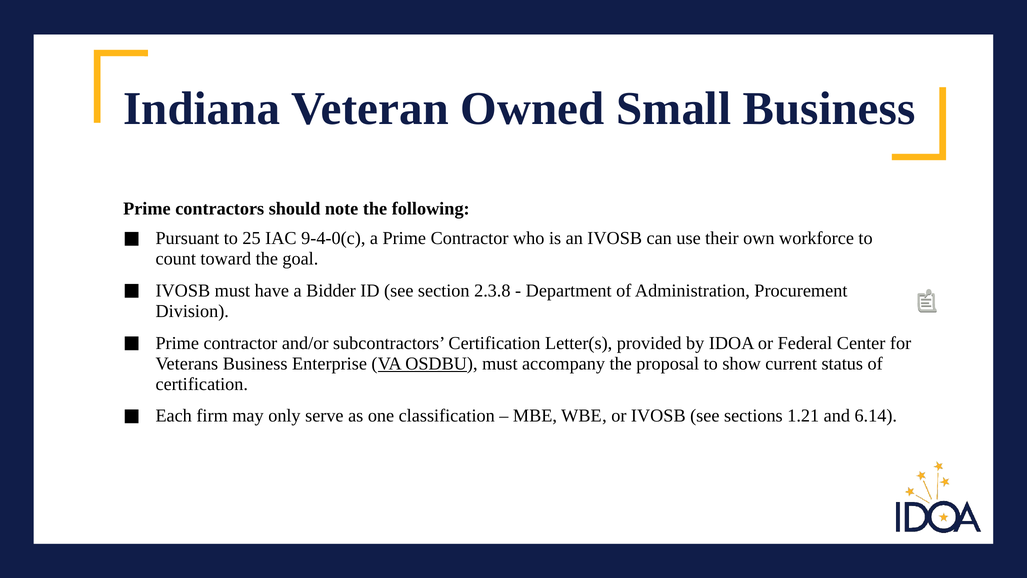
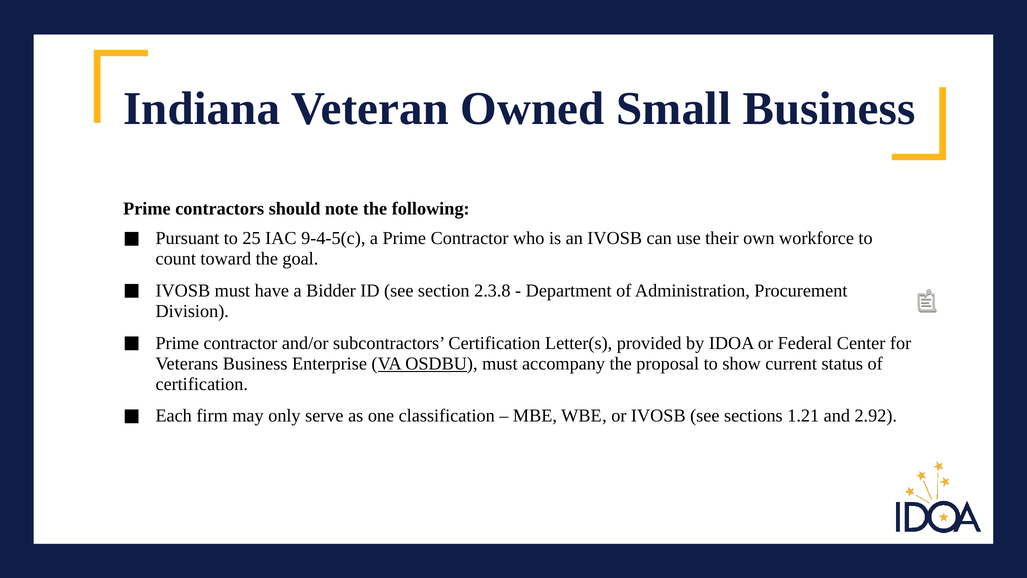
9-4-0(c: 9-4-0(c -> 9-4-5(c
6.14: 6.14 -> 2.92
